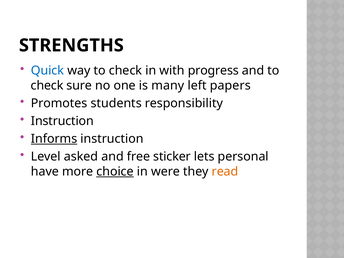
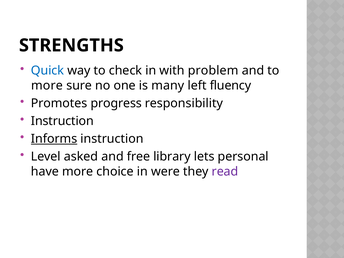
progress: progress -> problem
check at (47, 85): check -> more
papers: papers -> fluency
students: students -> progress
sticker: sticker -> library
choice underline: present -> none
read colour: orange -> purple
